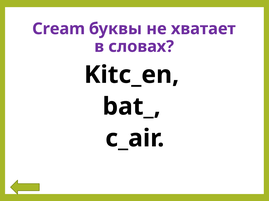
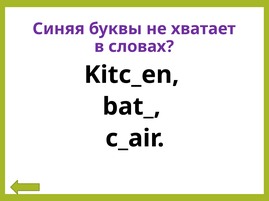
Cream: Cream -> Синяя
